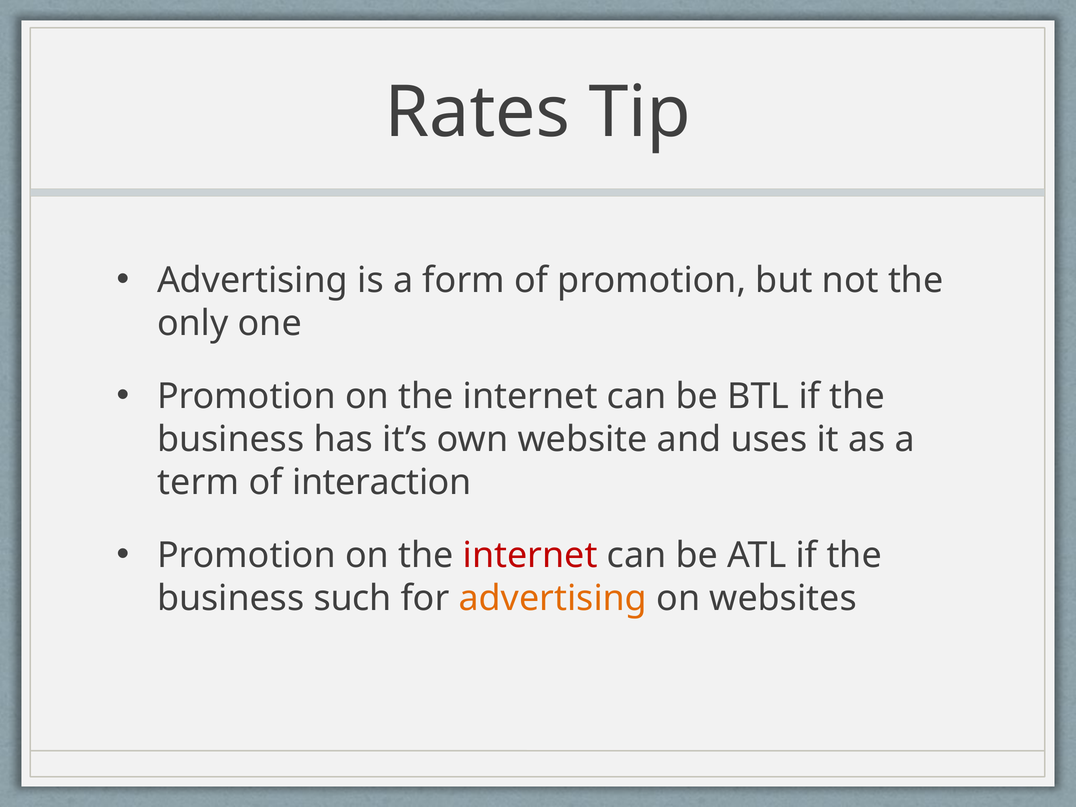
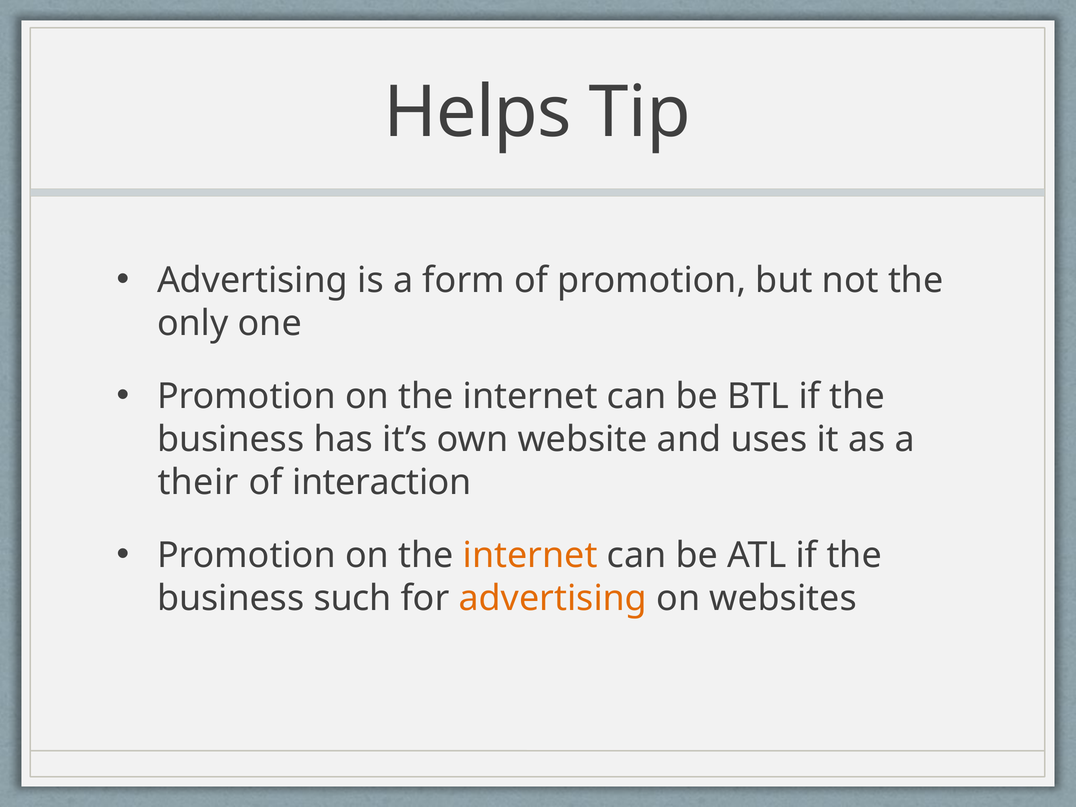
Rates: Rates -> Helps
term: term -> their
internet at (530, 556) colour: red -> orange
